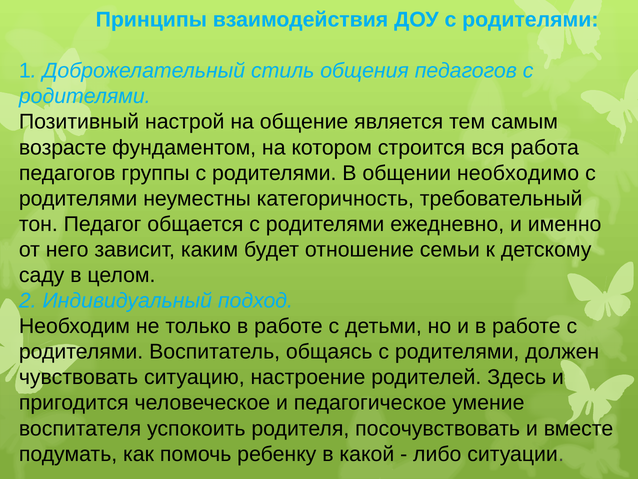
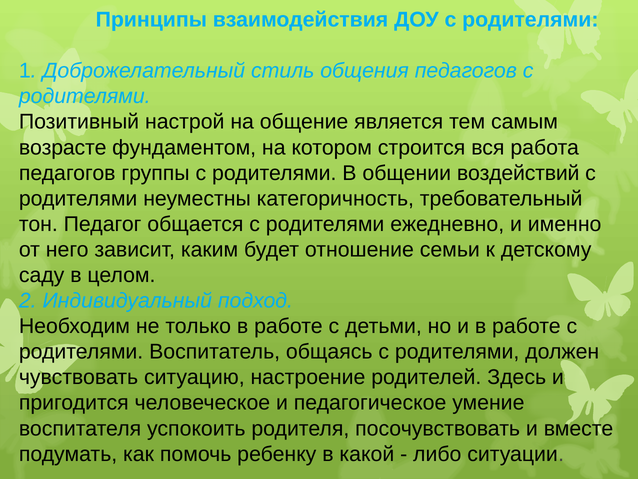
необходимо: необходимо -> воздействий
